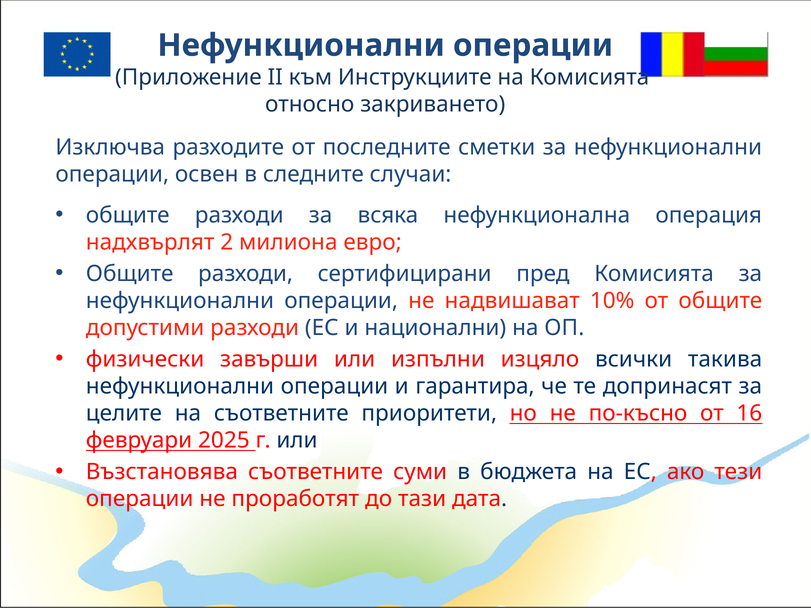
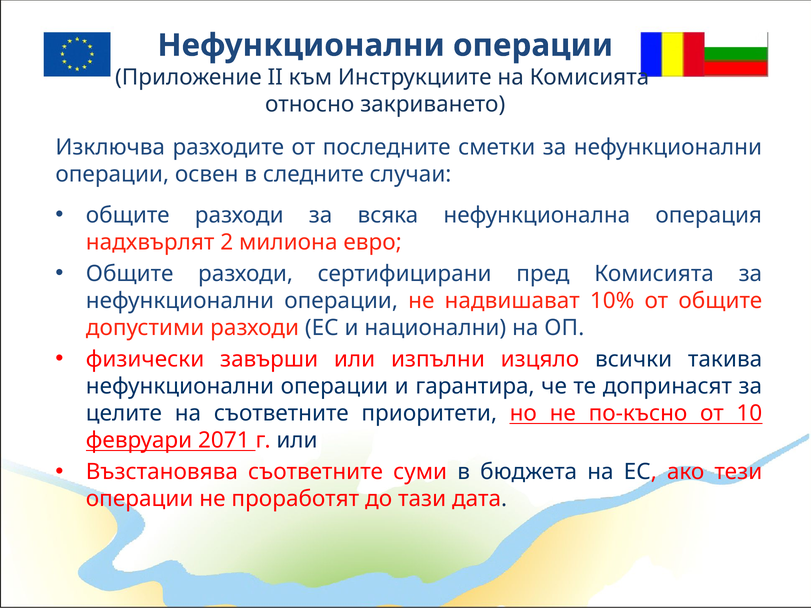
16: 16 -> 10
2025: 2025 -> 2071
